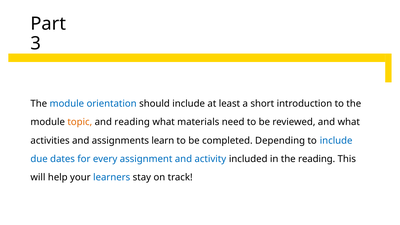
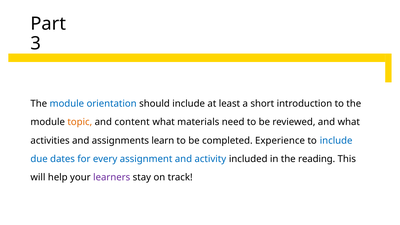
and reading: reading -> content
Depending: Depending -> Experience
learners colour: blue -> purple
